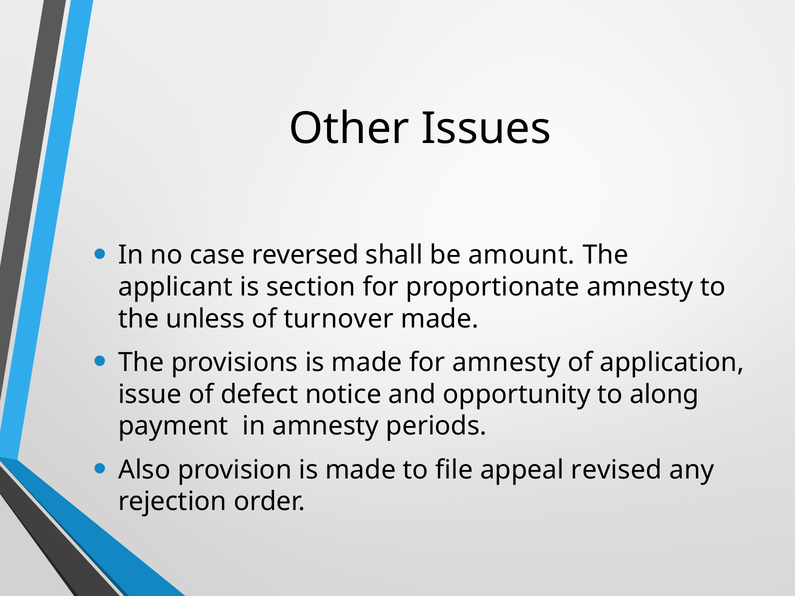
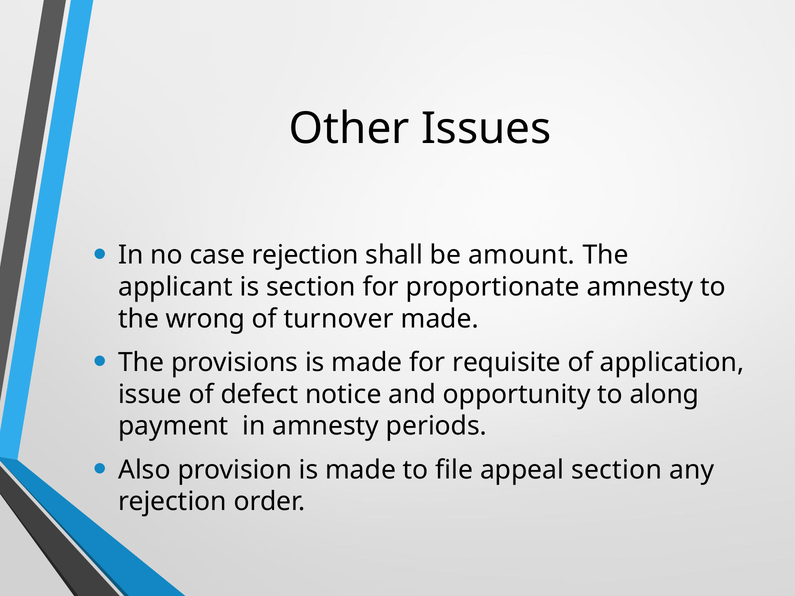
case reversed: reversed -> rejection
unless: unless -> wrong
for amnesty: amnesty -> requisite
appeal revised: revised -> section
